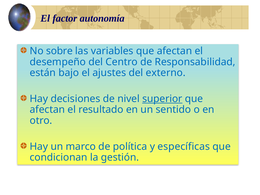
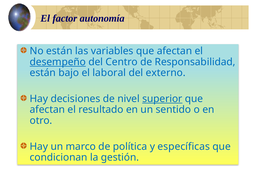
No sobre: sobre -> están
desempeño underline: none -> present
ajustes: ajustes -> laboral
